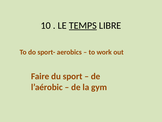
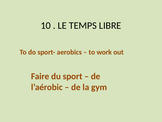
TEMPS underline: present -> none
